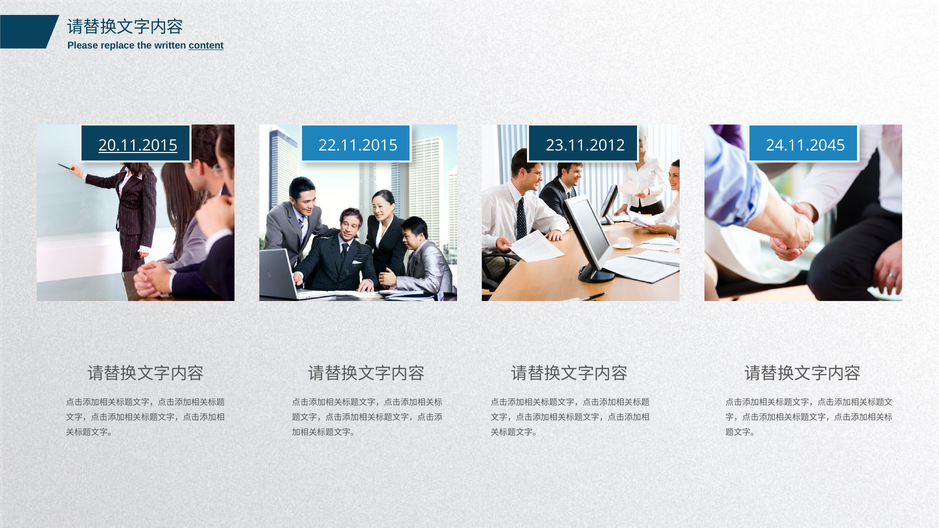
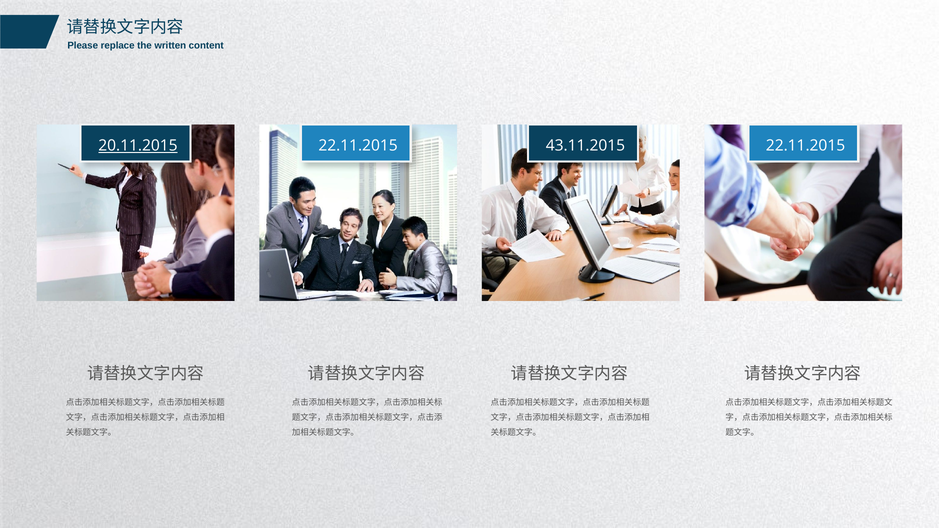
content underline: present -> none
23.11.2012: 23.11.2012 -> 43.11.2015
24.11.2045 at (806, 146): 24.11.2045 -> 22.11.2015
